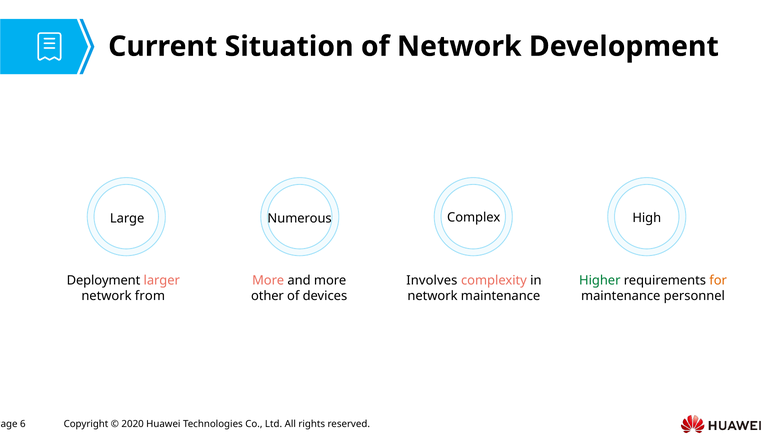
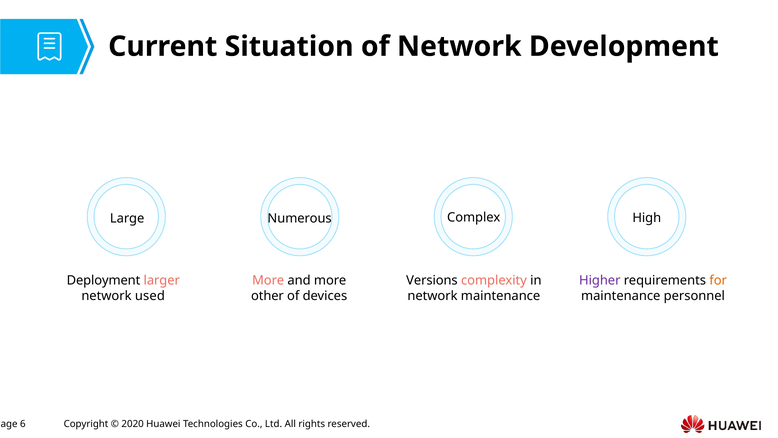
Involves: Involves -> Versions
Higher colour: green -> purple
from: from -> used
